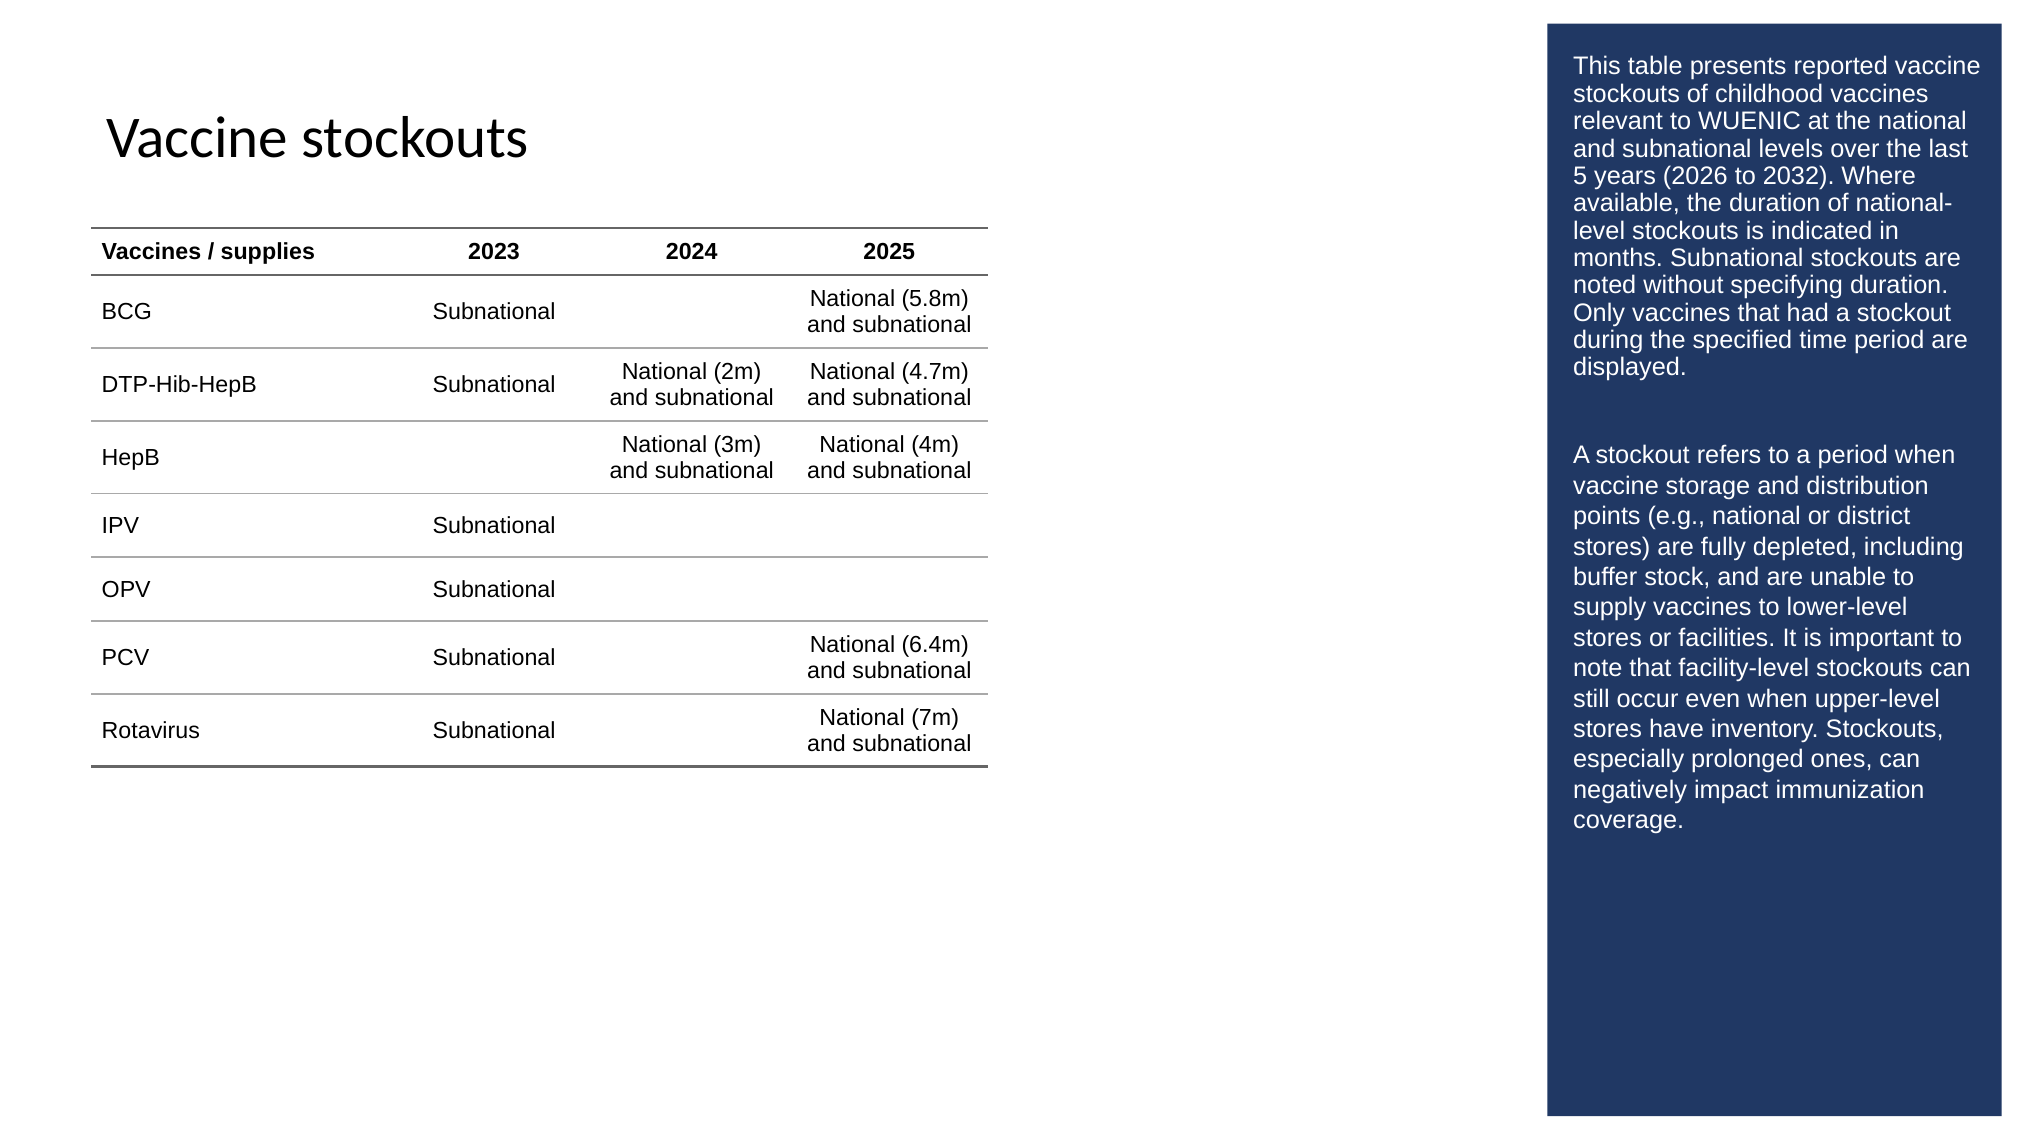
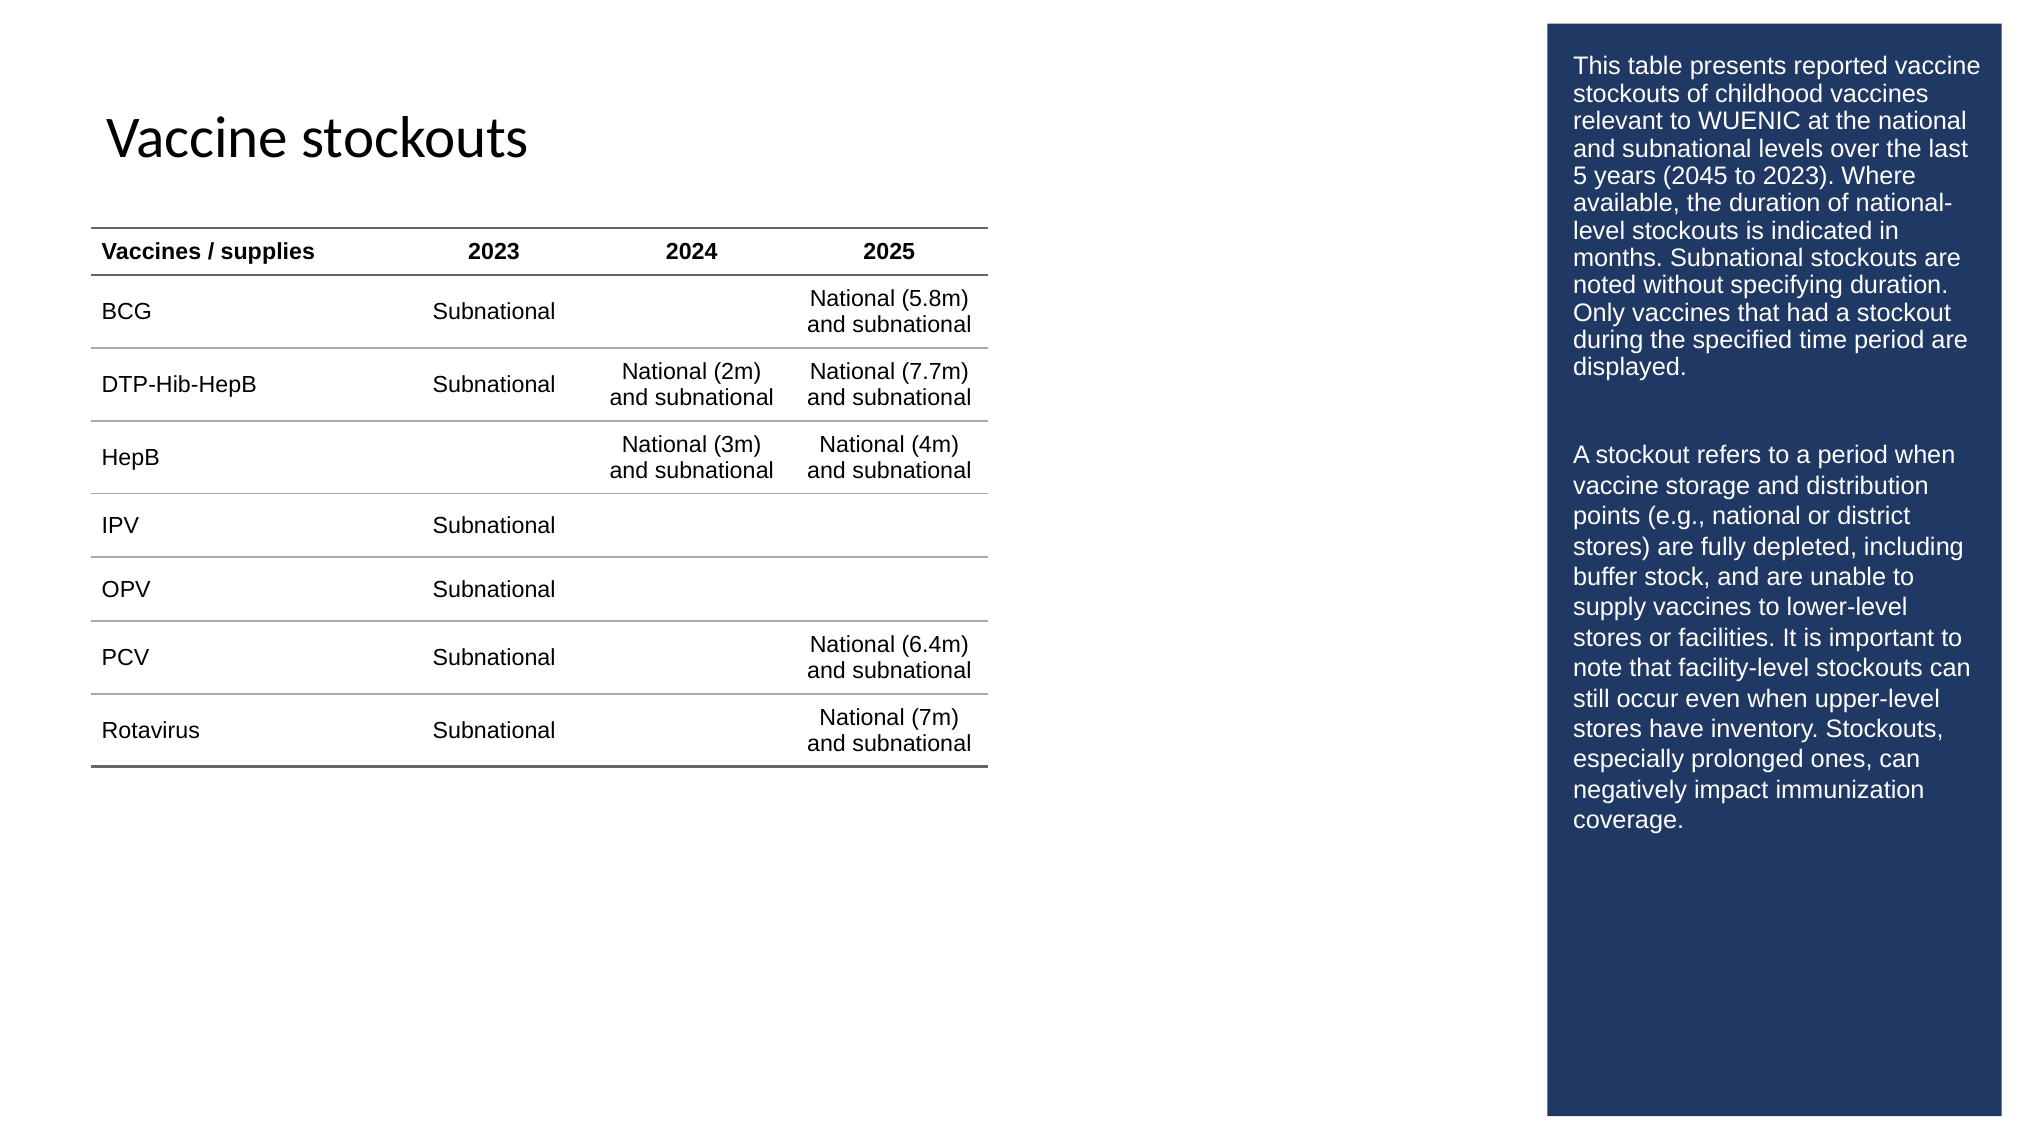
2026: 2026 -> 2045
to 2032: 2032 -> 2023
4.7m: 4.7m -> 7.7m
